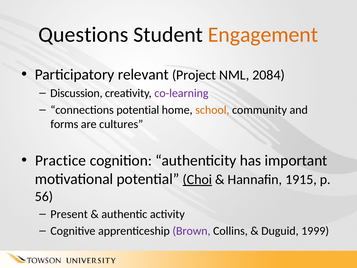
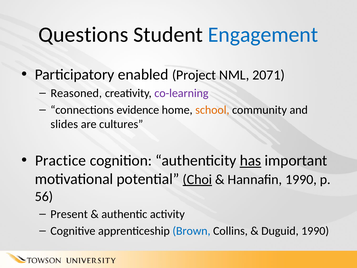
Engagement colour: orange -> blue
relevant: relevant -> enabled
2084: 2084 -> 2071
Discussion: Discussion -> Reasoned
connections potential: potential -> evidence
forms: forms -> slides
has underline: none -> present
Hannafin 1915: 1915 -> 1990
Brown colour: purple -> blue
Duguid 1999: 1999 -> 1990
